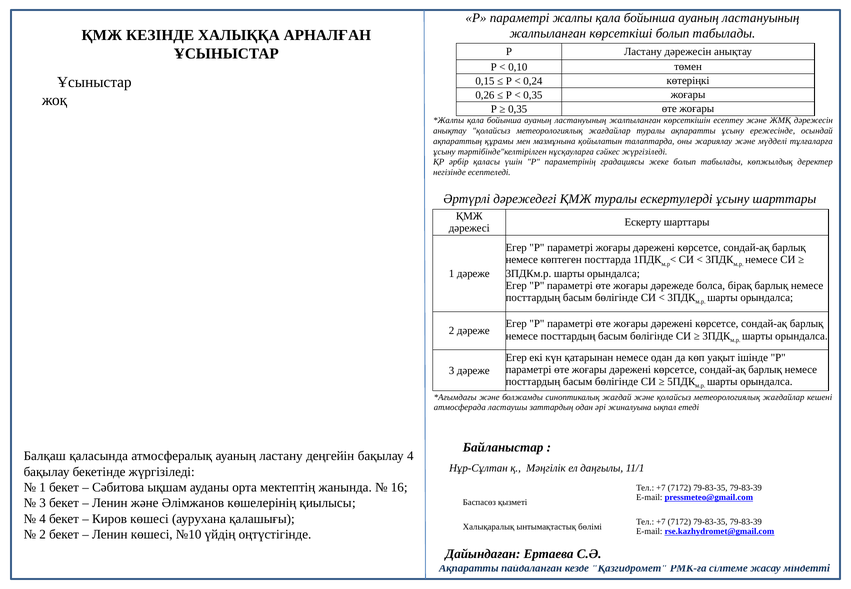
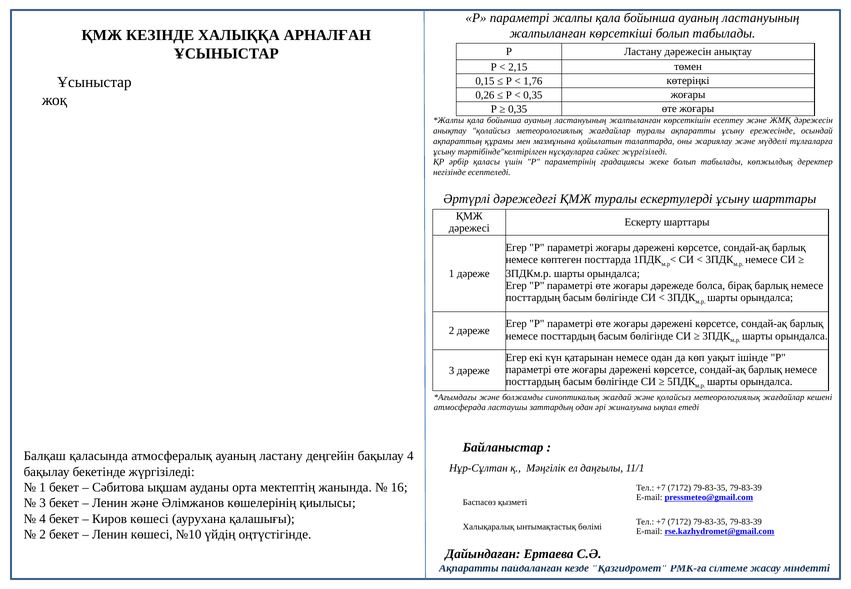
0,10: 0,10 -> 2,15
0,24: 0,24 -> 1,76
